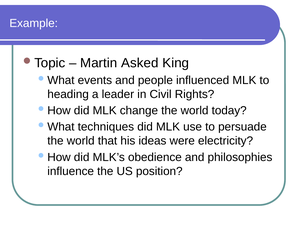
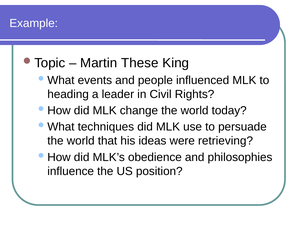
Asked: Asked -> These
electricity: electricity -> retrieving
